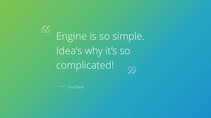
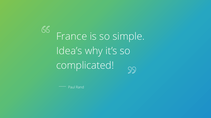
Engine: Engine -> France
